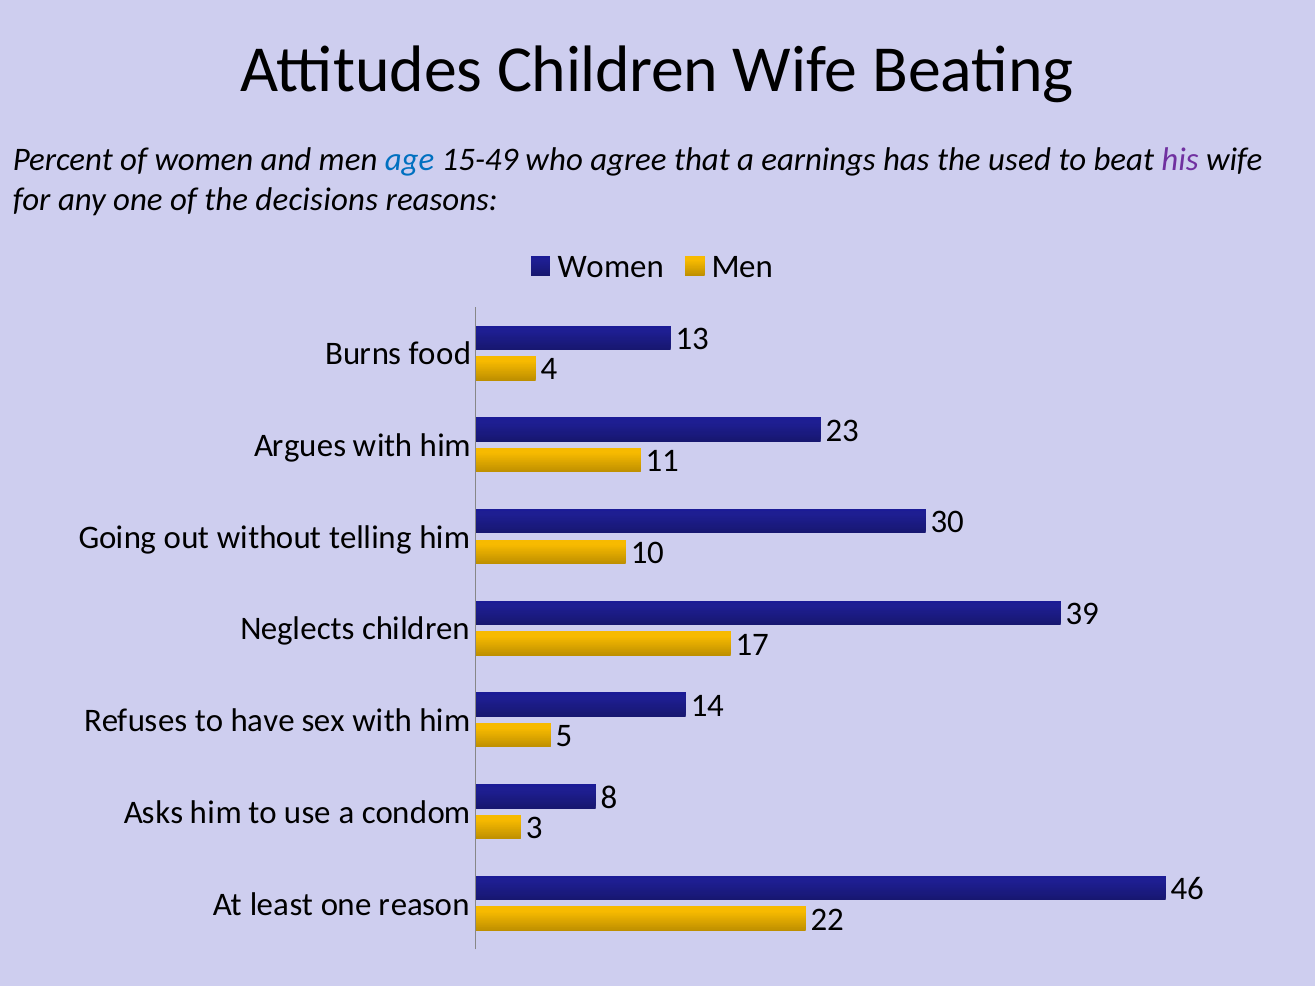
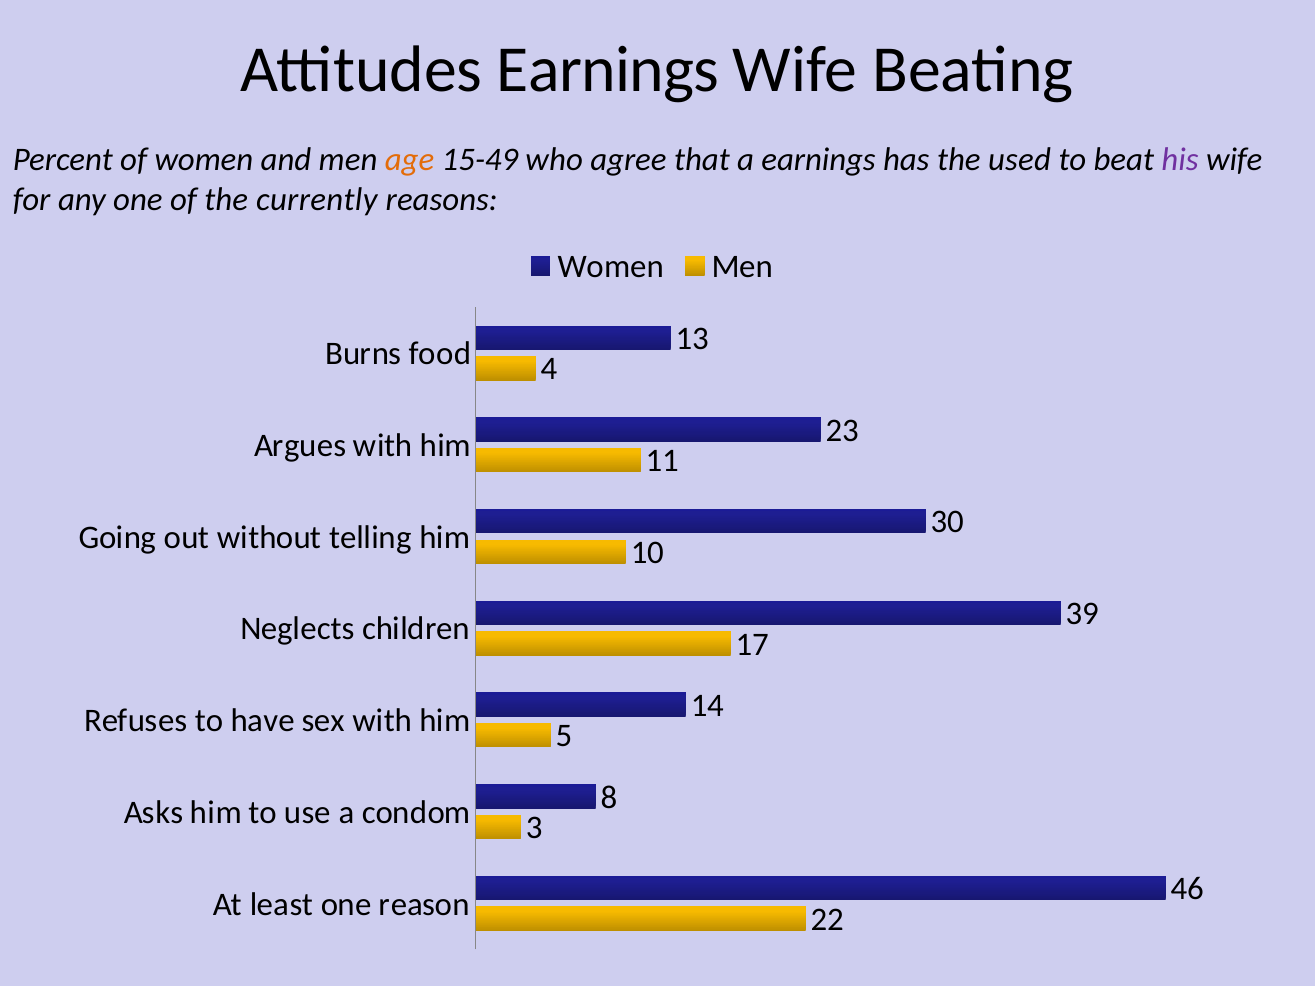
Attitudes Children: Children -> Earnings
age colour: blue -> orange
decisions: decisions -> currently
